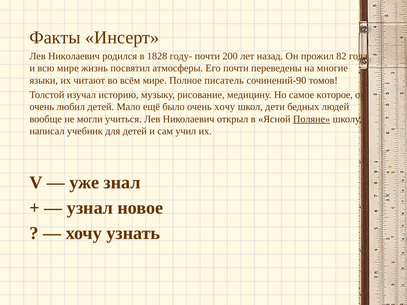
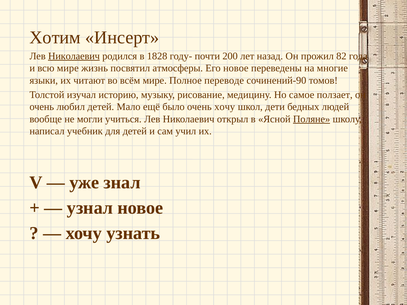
Факты: Факты -> Хотим
Николаевич at (74, 56) underline: none -> present
Его почти: почти -> новое
писатель: писатель -> переводе
которое: которое -> ползает
